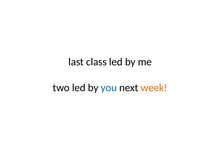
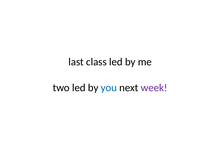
week colour: orange -> purple
